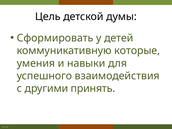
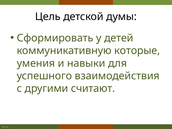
принять: принять -> считают
